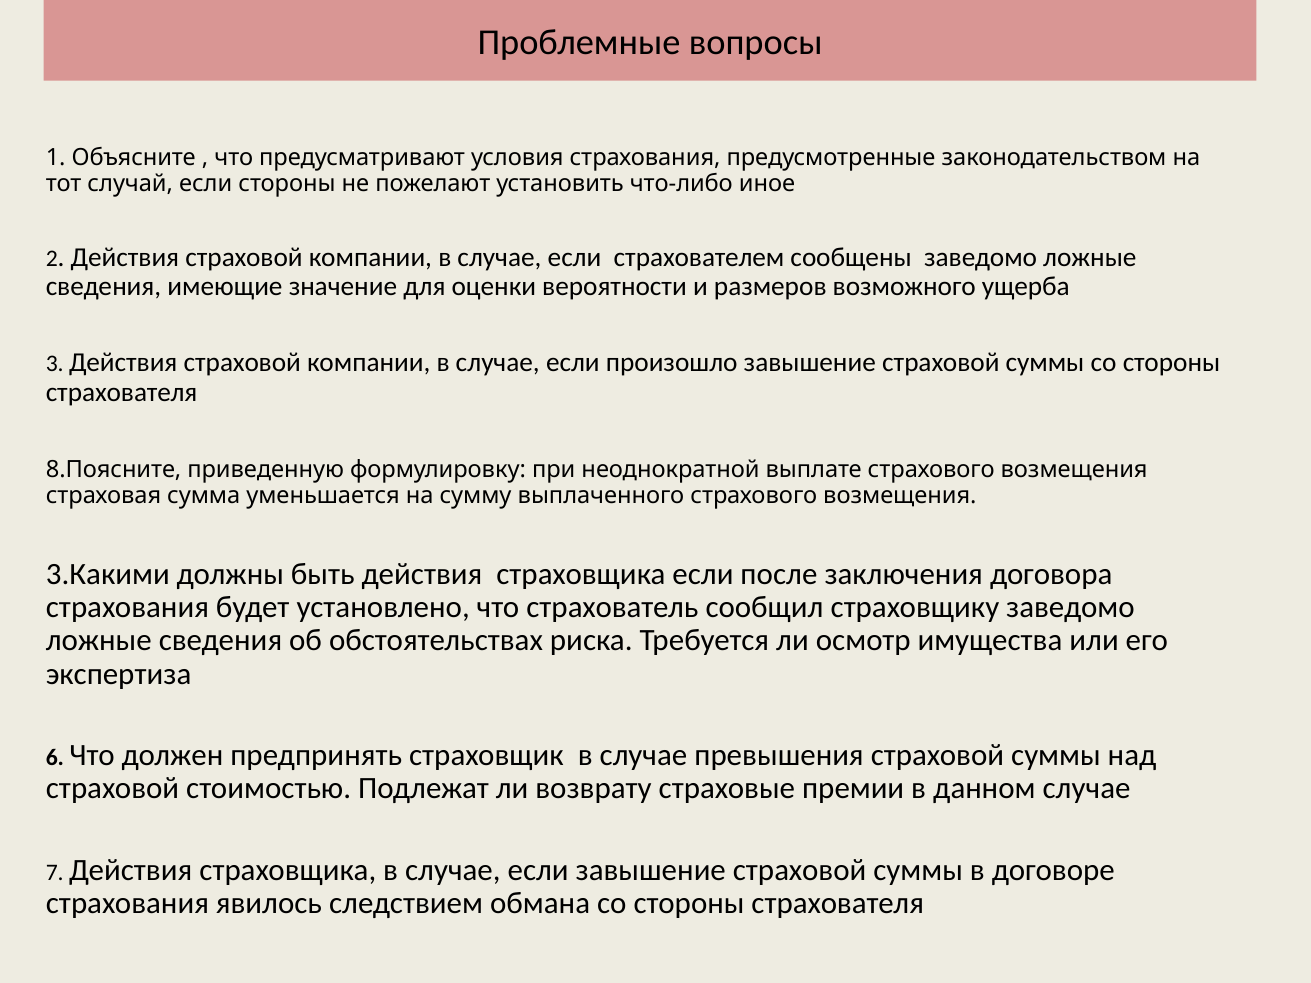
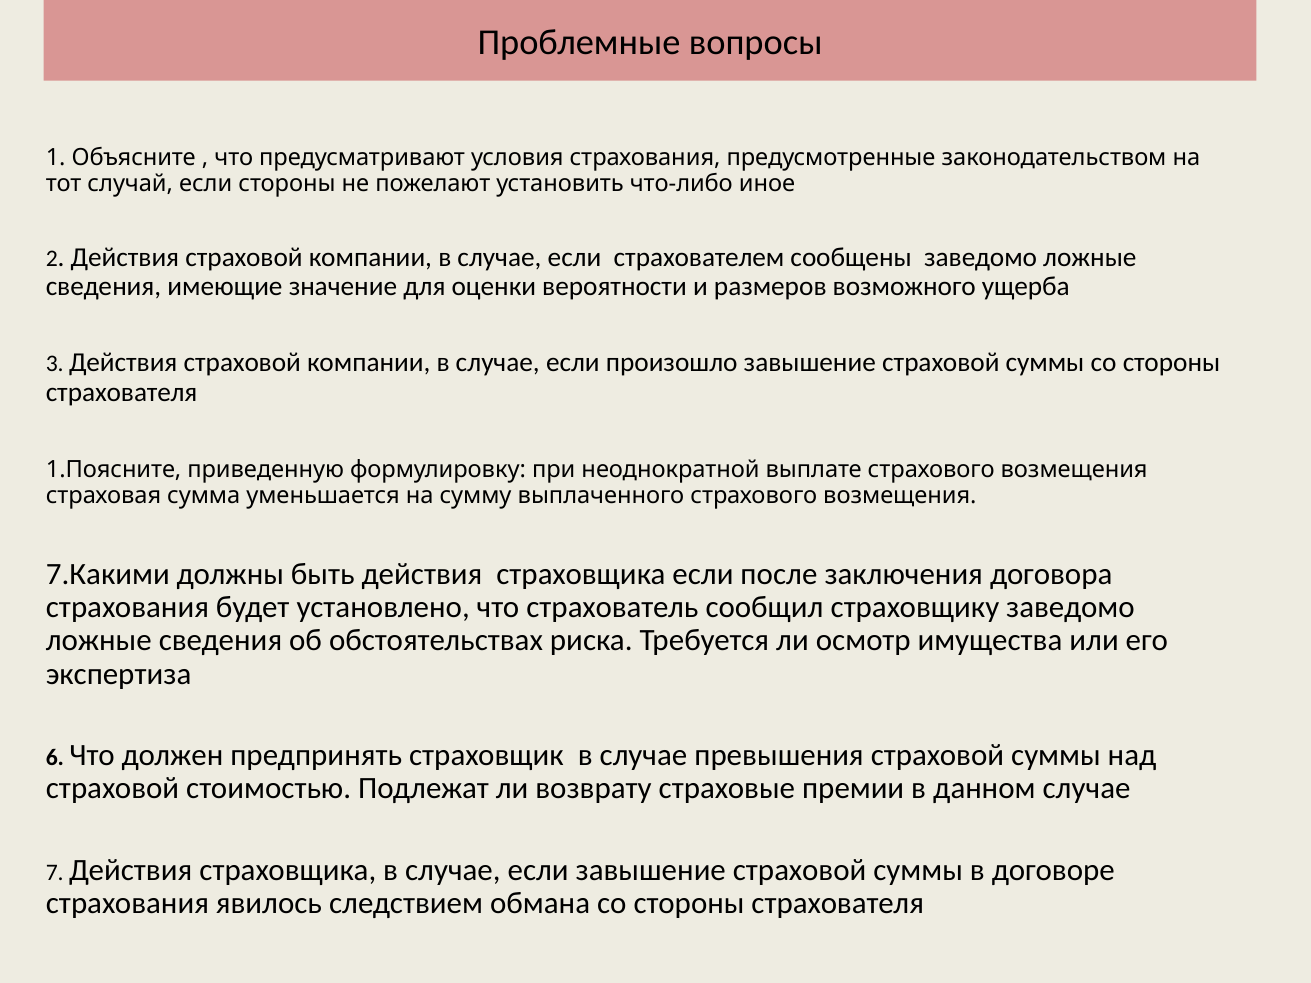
8.Поясните: 8.Поясните -> 1.Поясните
3.Какими: 3.Какими -> 7.Какими
